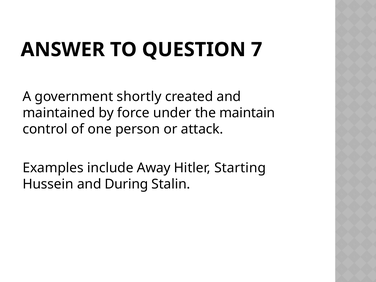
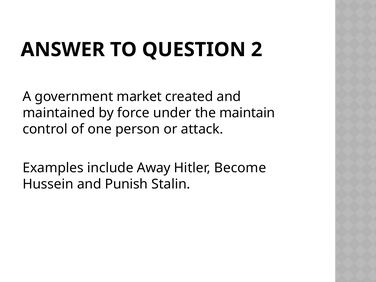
7: 7 -> 2
shortly: shortly -> market
Starting: Starting -> Become
During: During -> Punish
